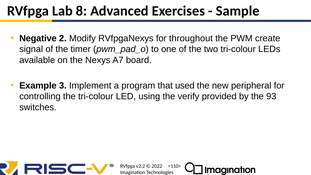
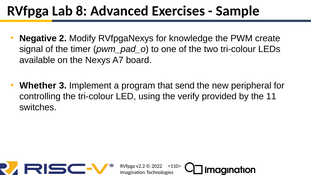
throughout: throughout -> knowledge
Example: Example -> Whether
used: used -> send
93: 93 -> 11
